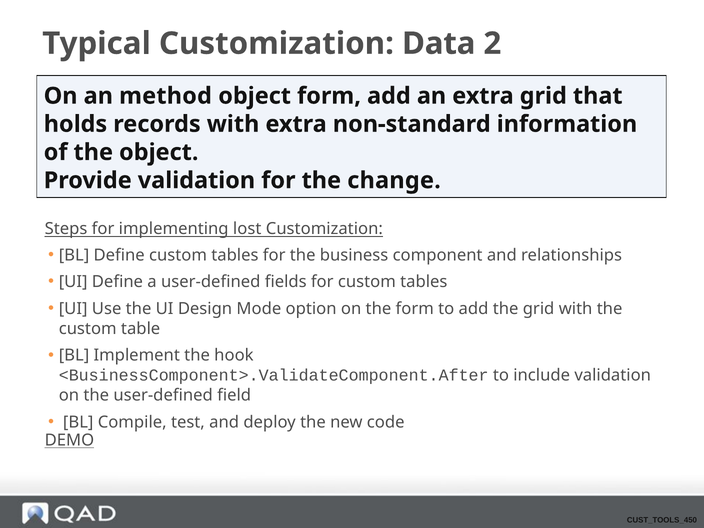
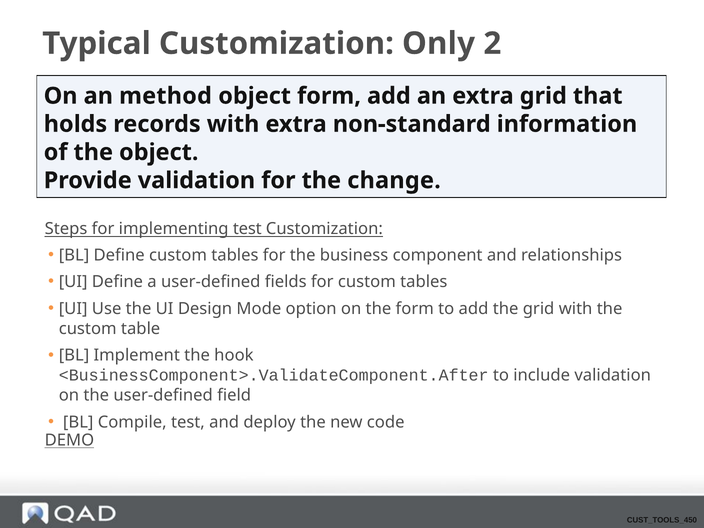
Data: Data -> Only
implementing lost: lost -> test
